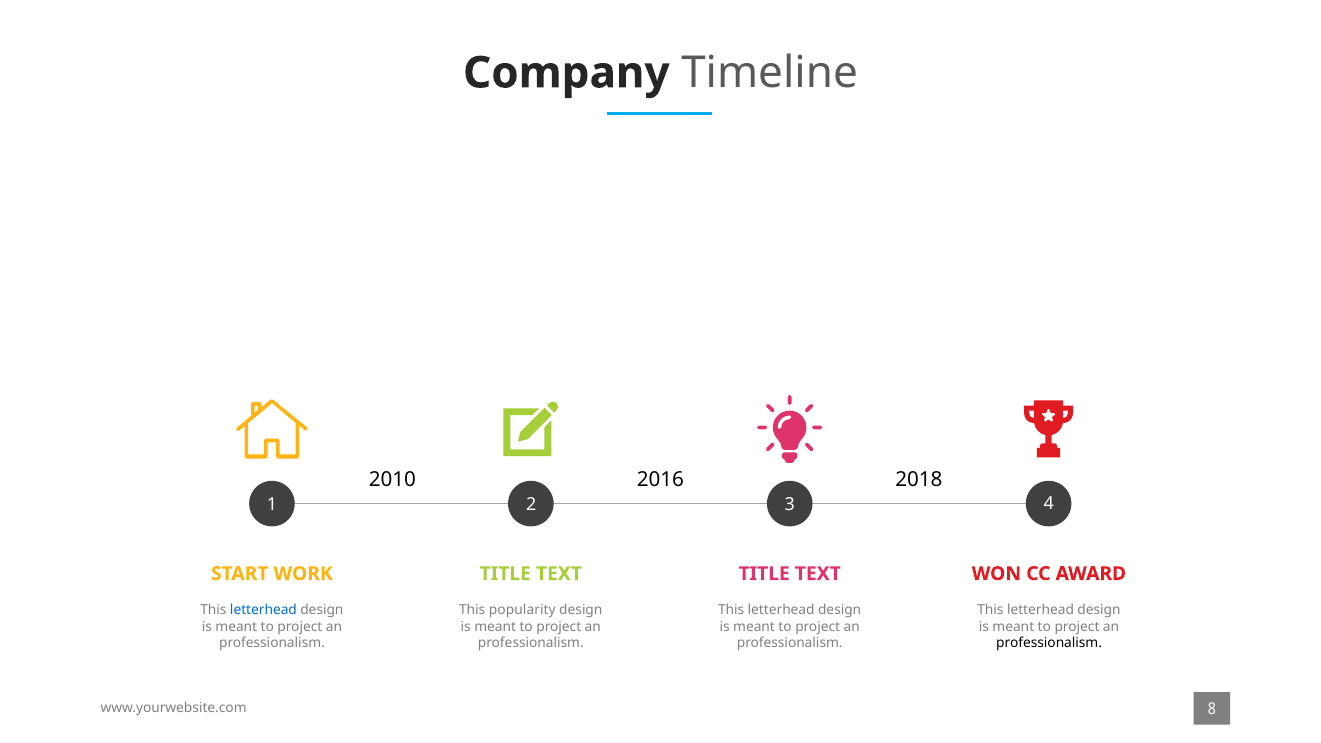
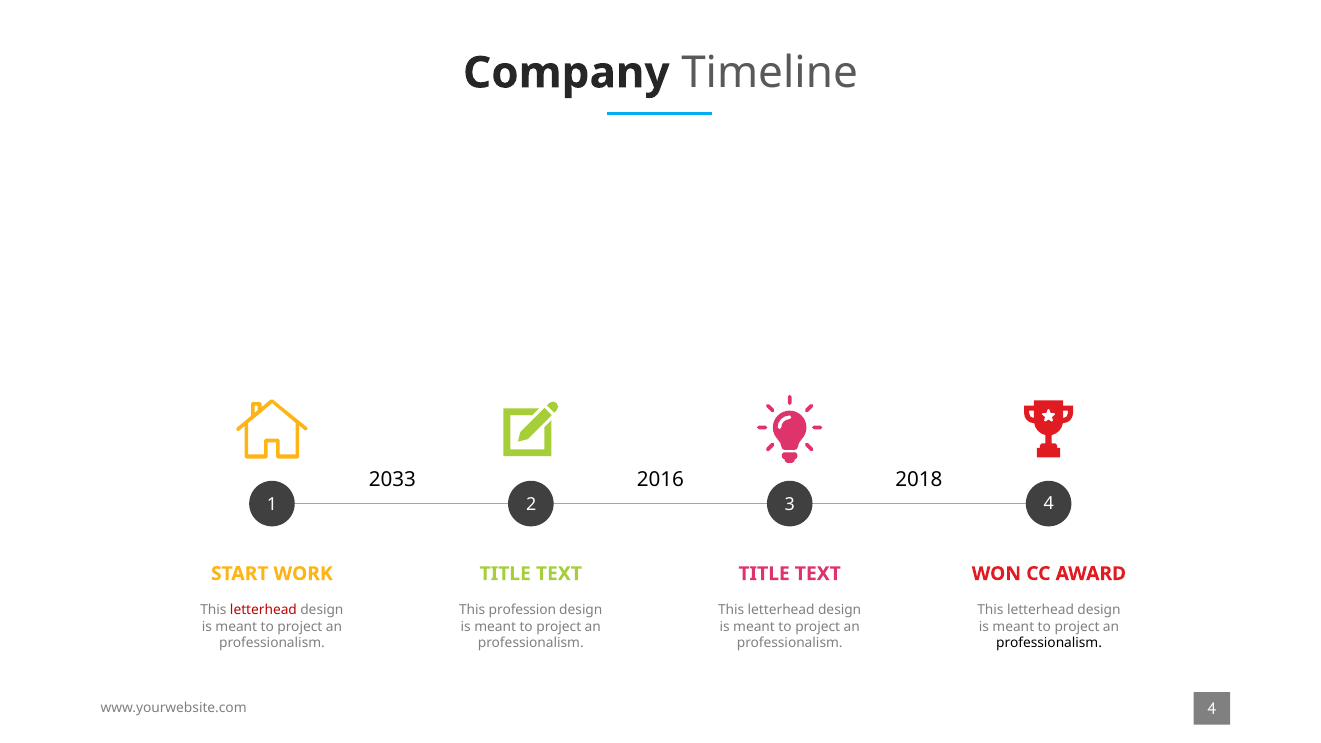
2010: 2010 -> 2033
letterhead at (263, 610) colour: blue -> red
popularity: popularity -> profession
www.yourwebsite.com 8: 8 -> 4
